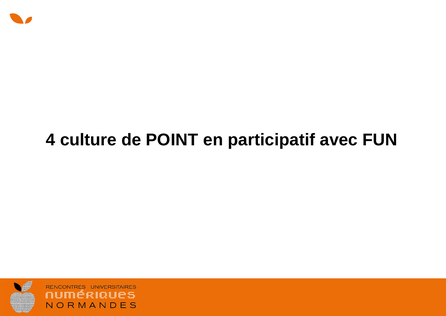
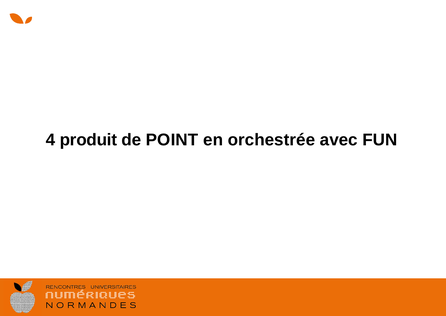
culture: culture -> produit
participatif: participatif -> orchestrée
